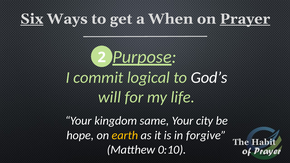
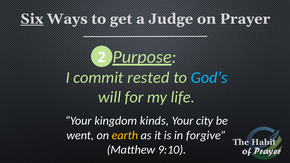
When: When -> Judge
Prayer underline: present -> none
logical: logical -> rested
God’s colour: white -> light blue
same: same -> kinds
hope: hope -> went
0:10: 0:10 -> 9:10
